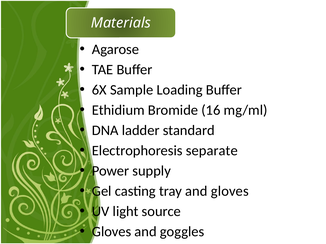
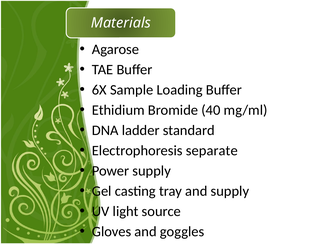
16: 16 -> 40
and gloves: gloves -> supply
